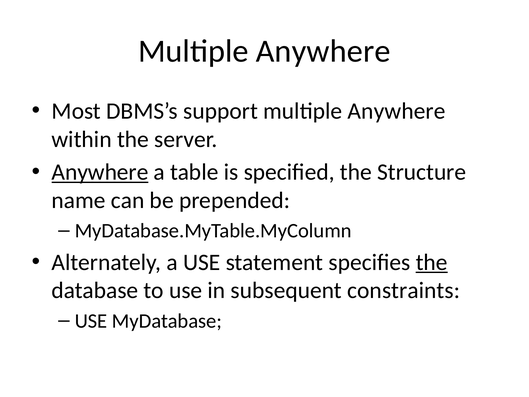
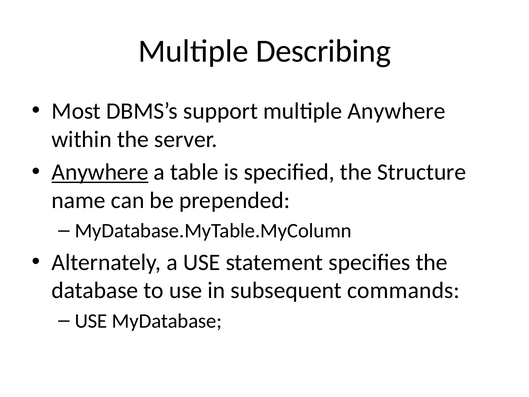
Anywhere at (323, 51): Anywhere -> Describing
the at (432, 262) underline: present -> none
constraints: constraints -> commands
